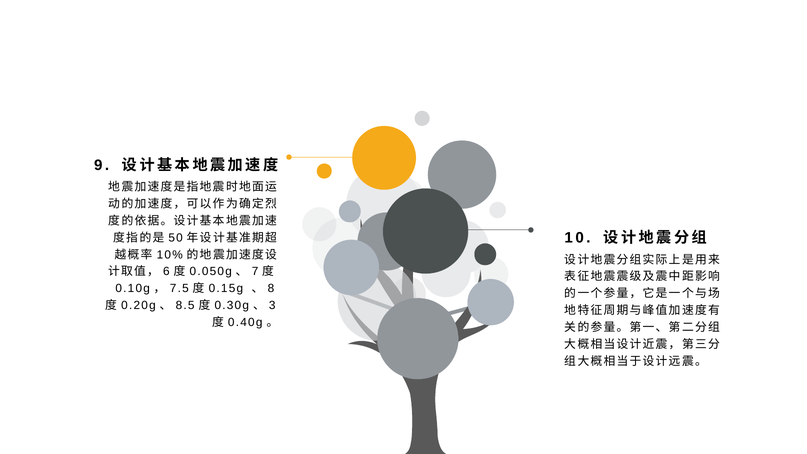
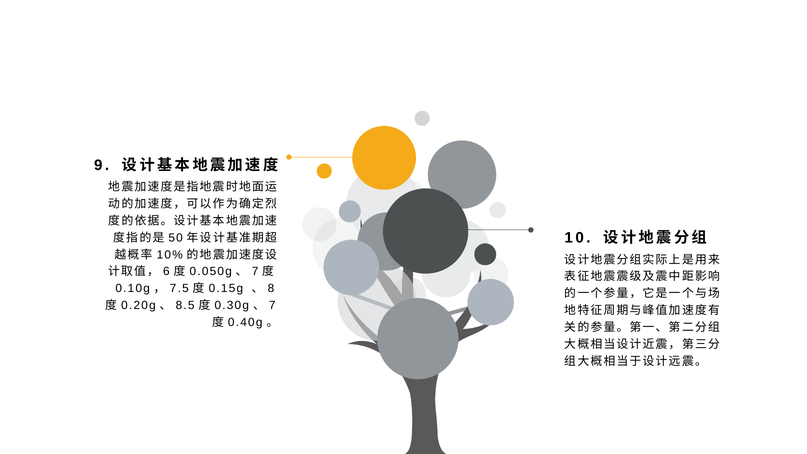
3 at (272, 305): 3 -> 7
